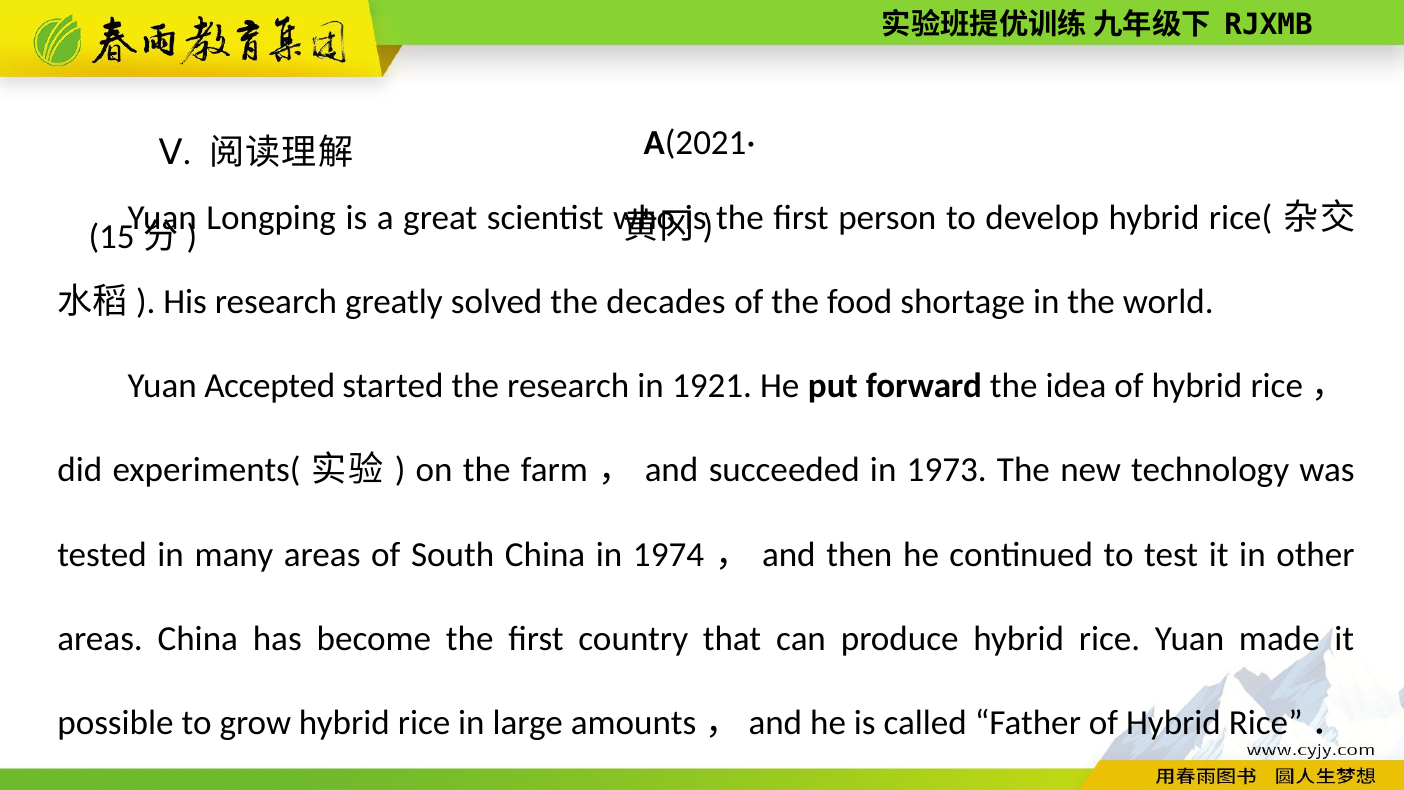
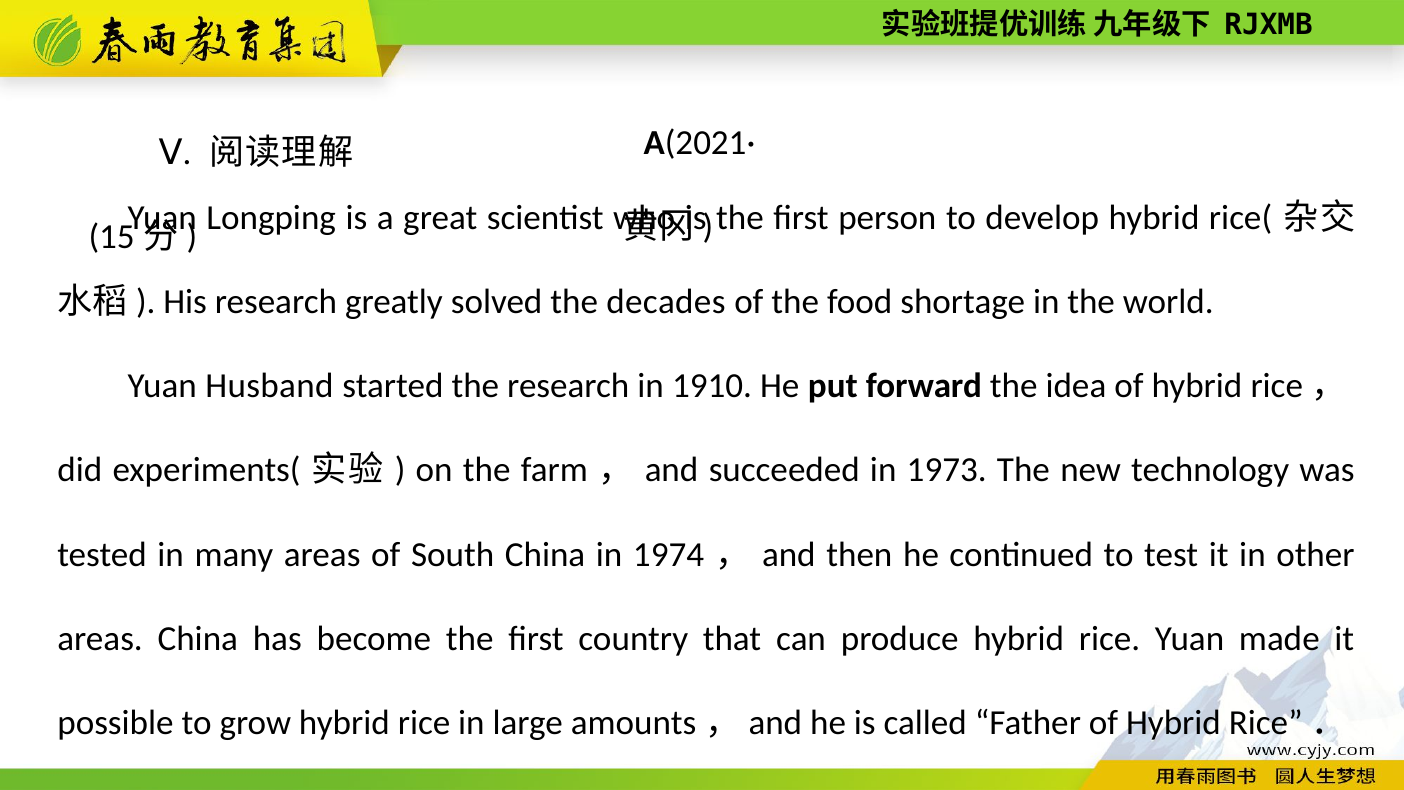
Accepted: Accepted -> Husband
1921: 1921 -> 1910
